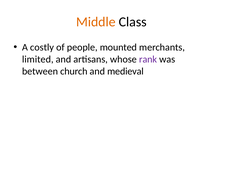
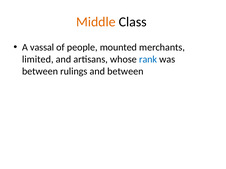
costly: costly -> vassal
rank colour: purple -> blue
church: church -> rulings
and medieval: medieval -> between
